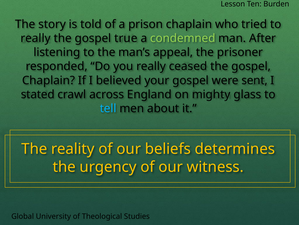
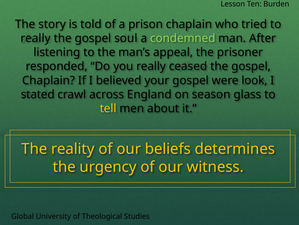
true: true -> soul
sent: sent -> look
mighty: mighty -> season
tell colour: light blue -> yellow
